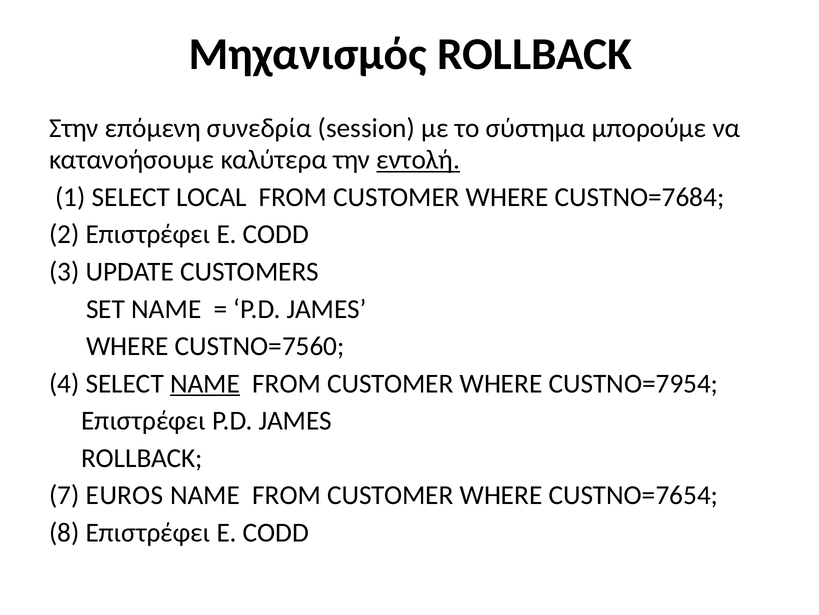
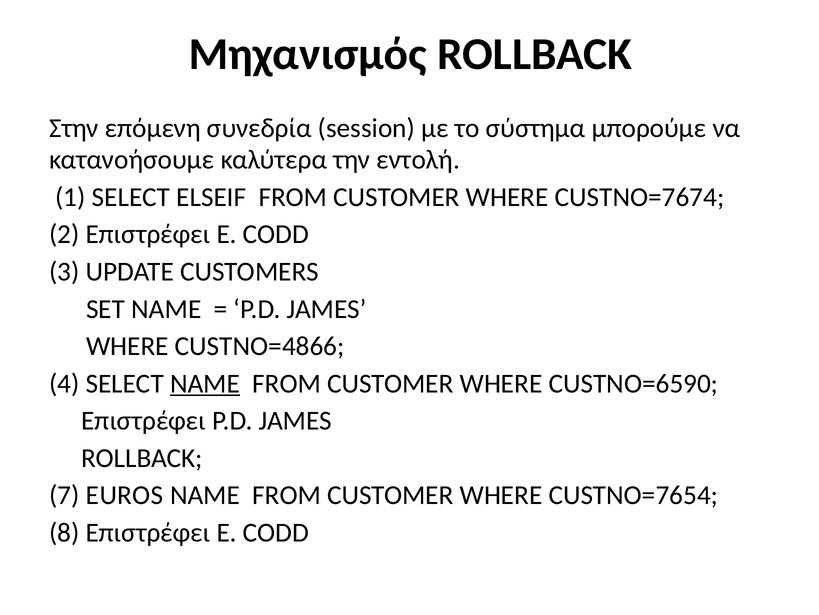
εντολή underline: present -> none
LOCAL: LOCAL -> ELSEIF
CUSTNO=7684: CUSTNO=7684 -> CUSTNO=7674
CUSTNO=7560: CUSTNO=7560 -> CUSTNO=4866
CUSTNO=7954: CUSTNO=7954 -> CUSTNO=6590
